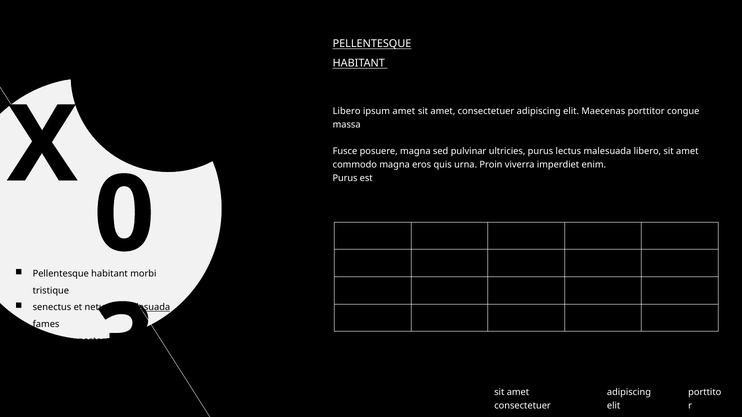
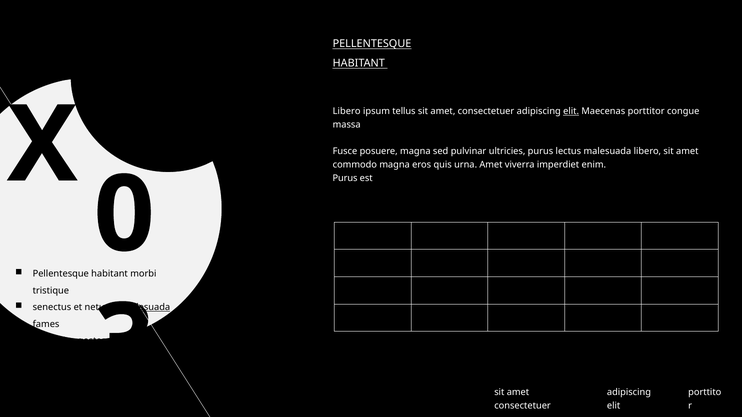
ipsum amet: amet -> tellus
elit at (571, 112) underline: none -> present
urna Proin: Proin -> Amet
